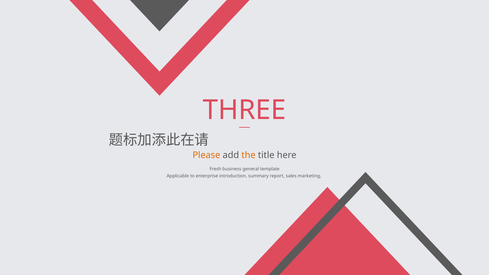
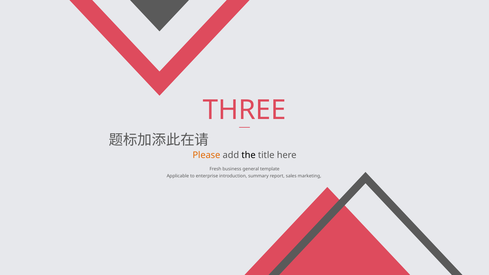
the colour: orange -> black
